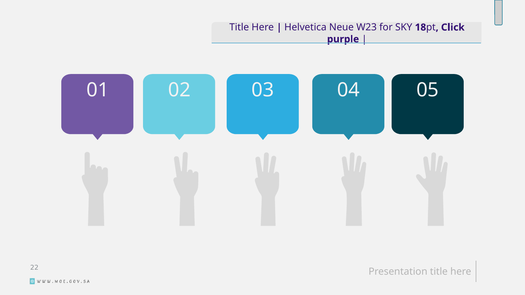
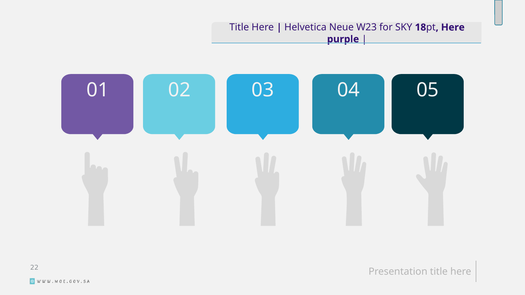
Click at (453, 27): Click -> Here
